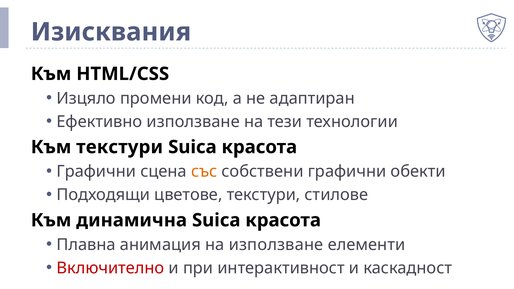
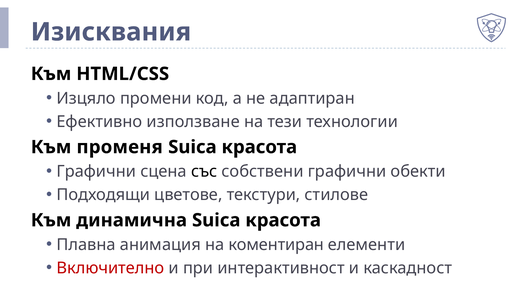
Към текстури: текстури -> променя
със colour: orange -> black
на използване: използване -> коментиран
